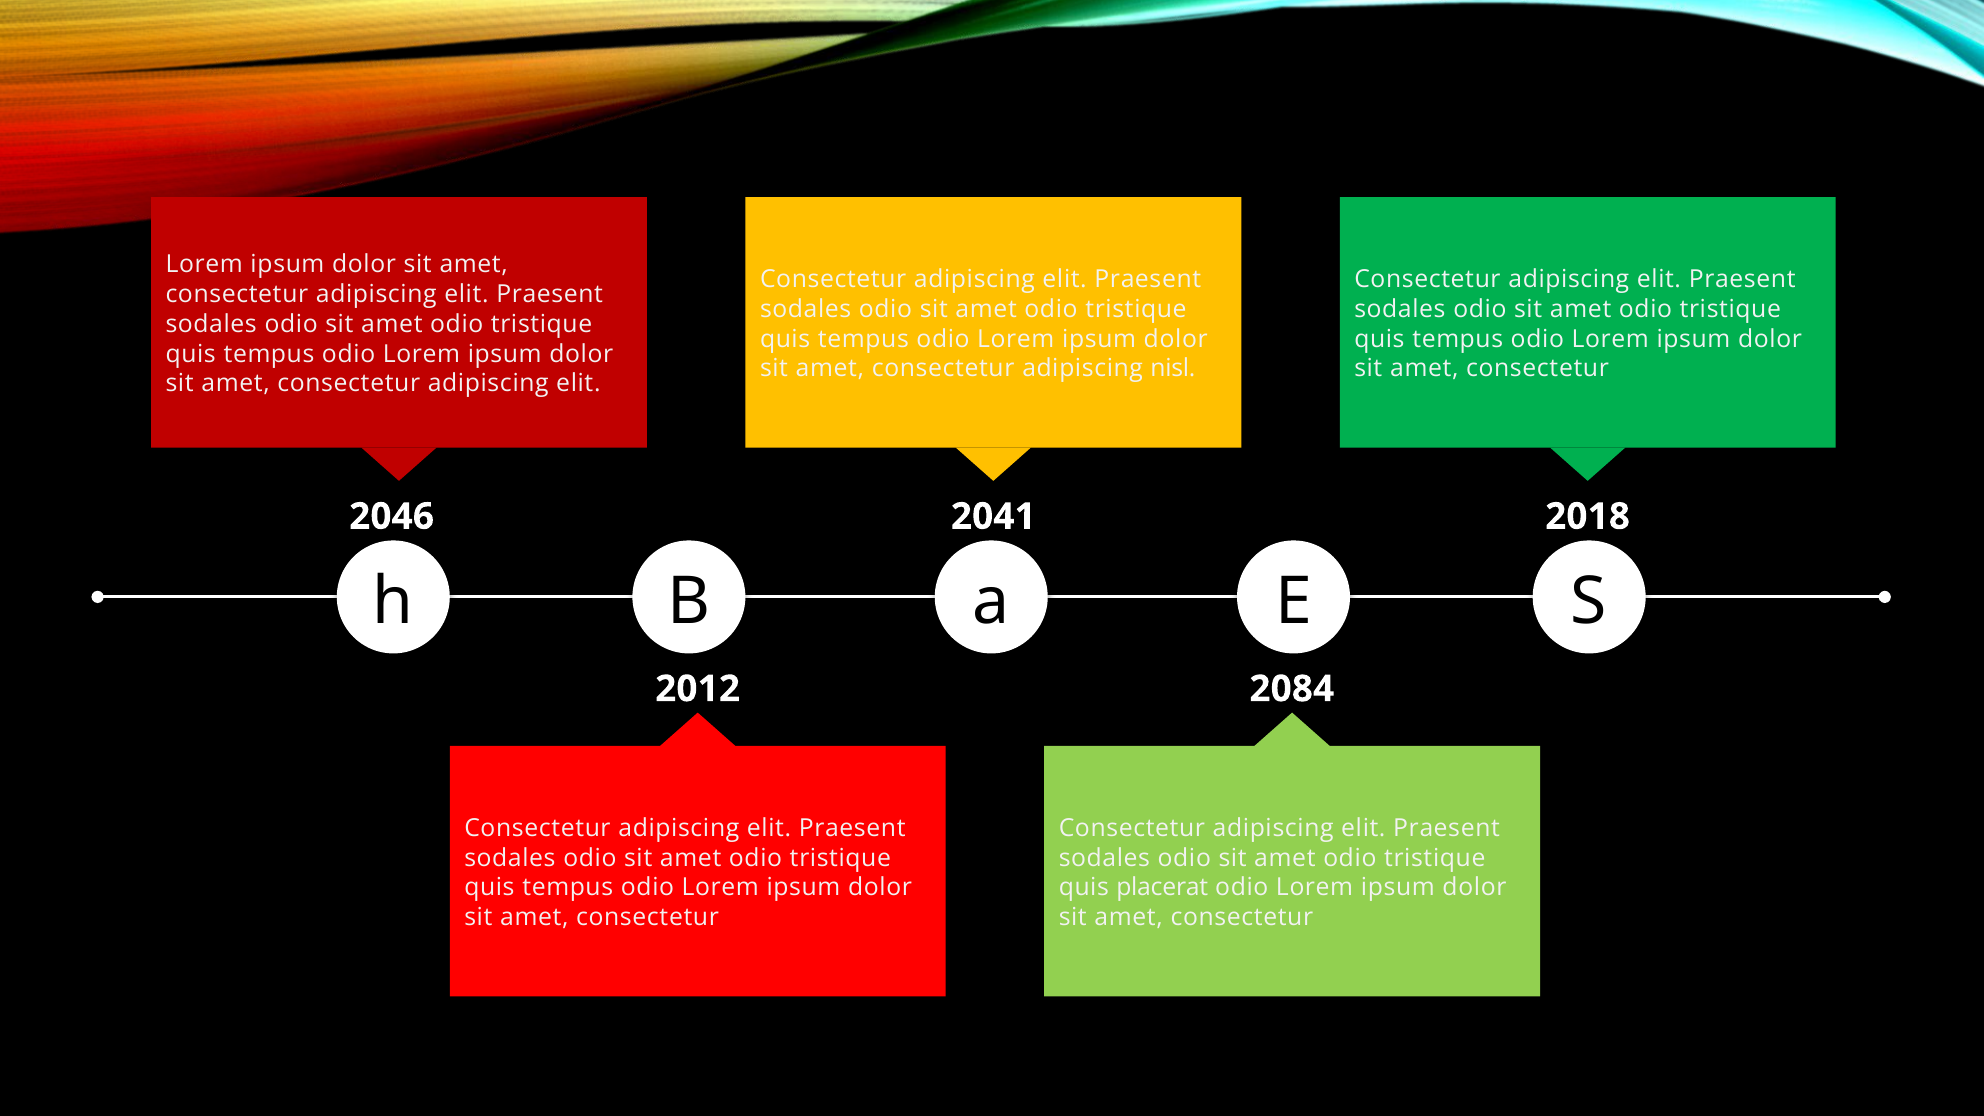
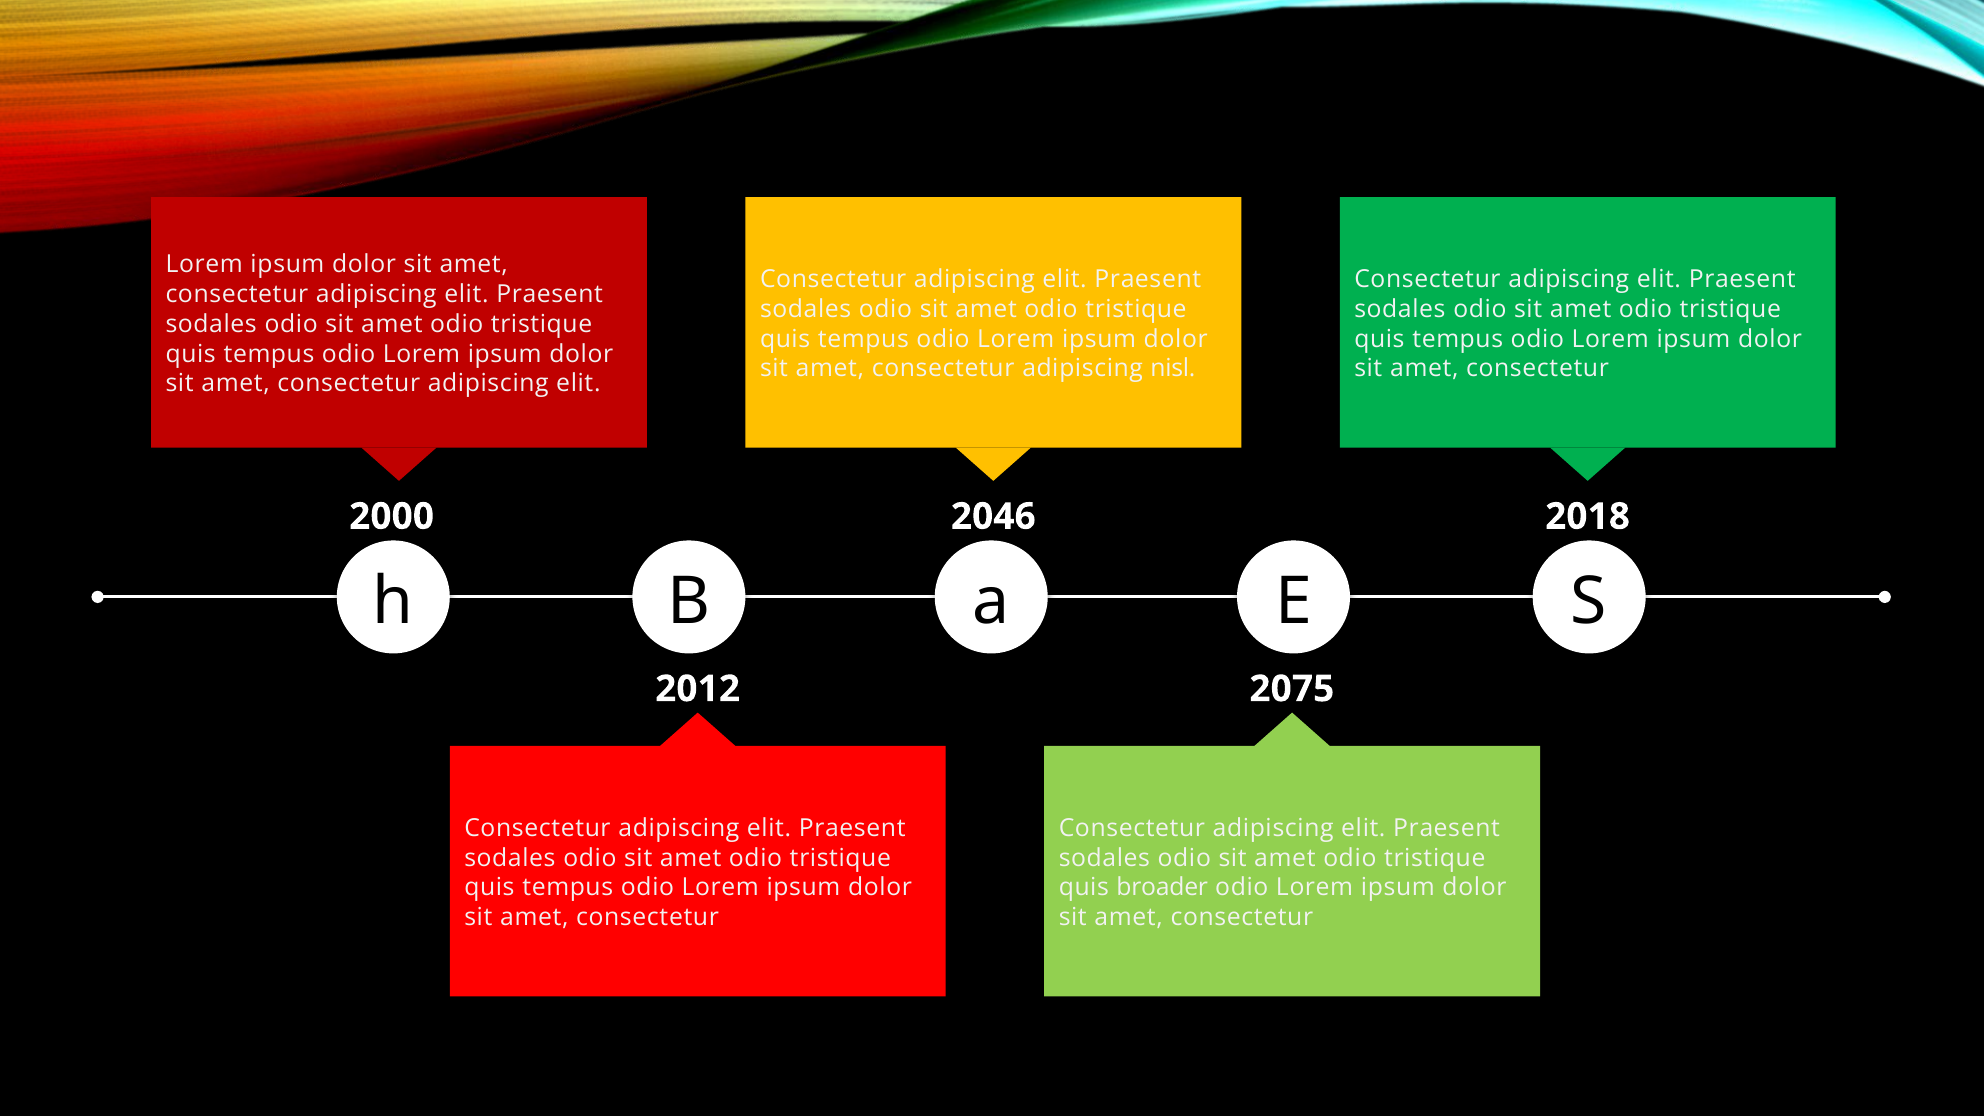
2046: 2046 -> 2000
2041: 2041 -> 2046
2084: 2084 -> 2075
placerat: placerat -> broader
